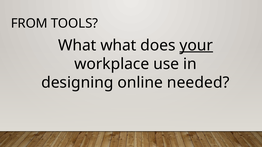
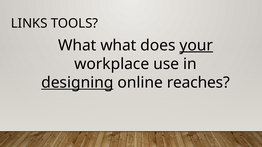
FROM: FROM -> LINKS
designing underline: none -> present
needed: needed -> reaches
